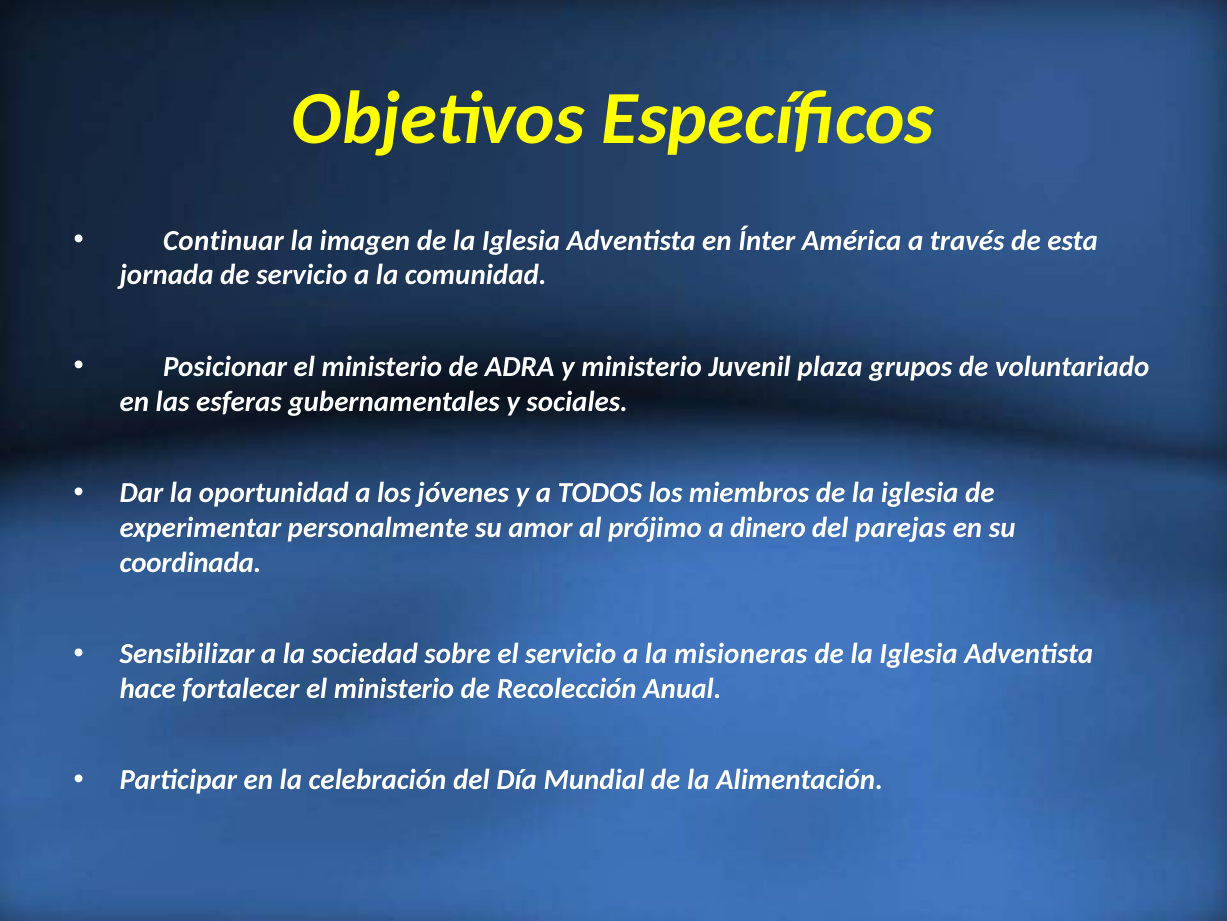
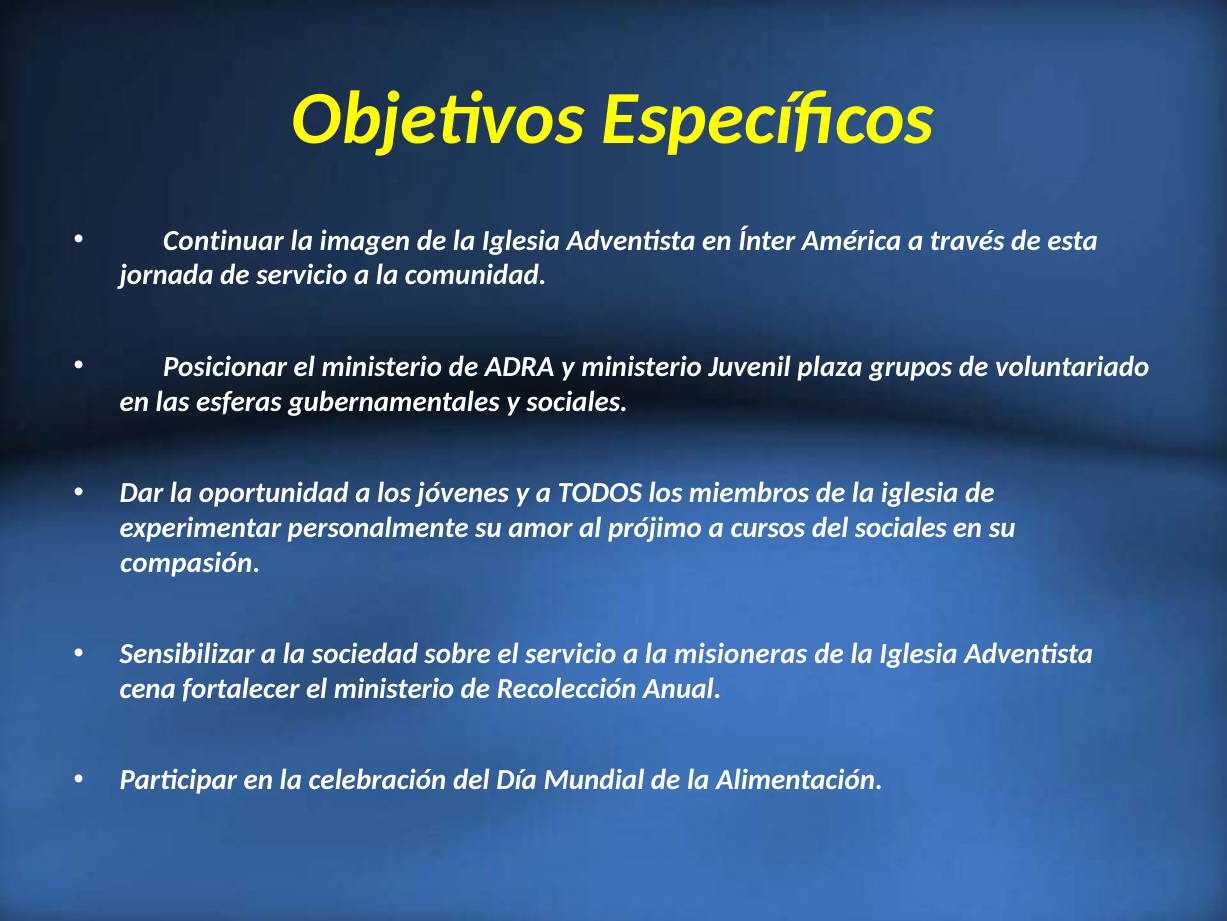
dinero: dinero -> cursos
del parejas: parejas -> sociales
coordinada: coordinada -> compasión
hace: hace -> cena
